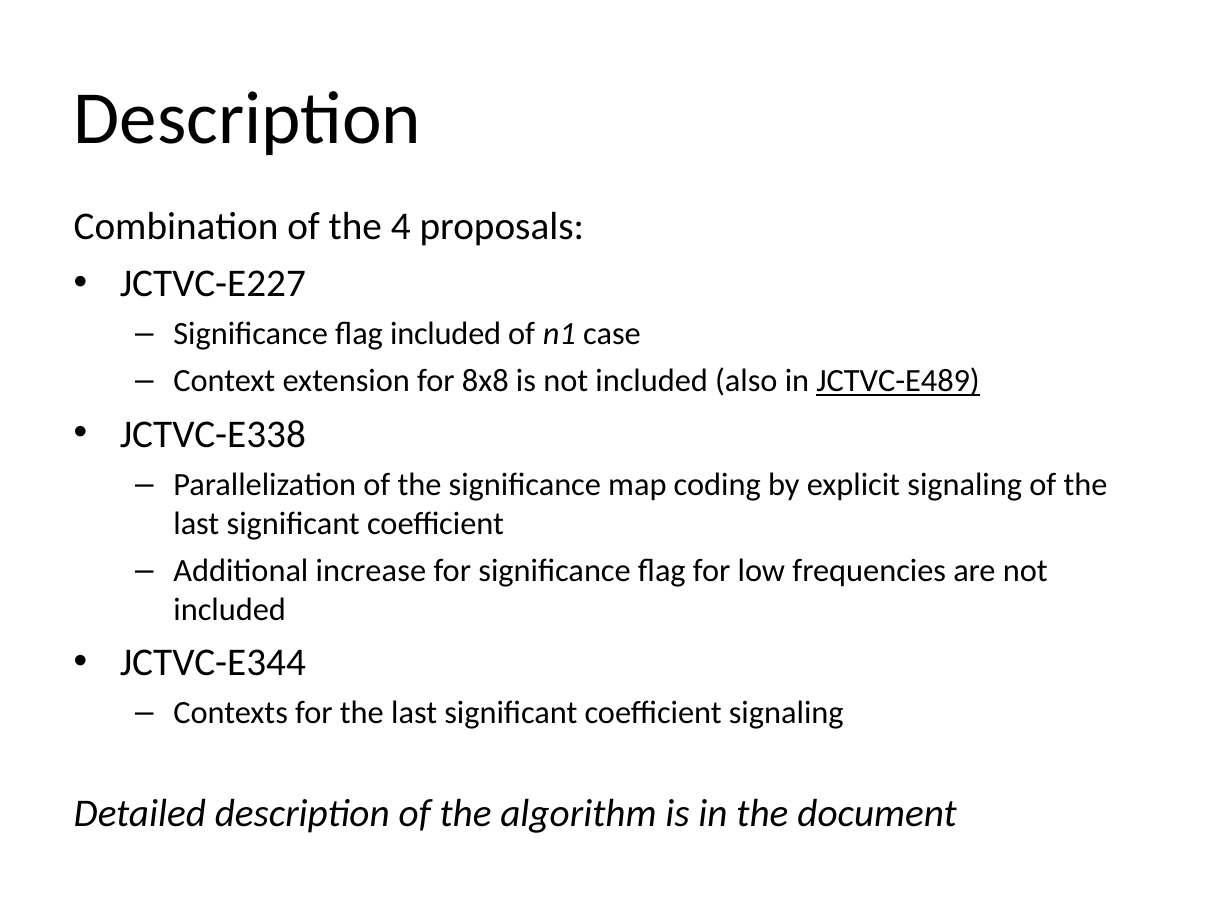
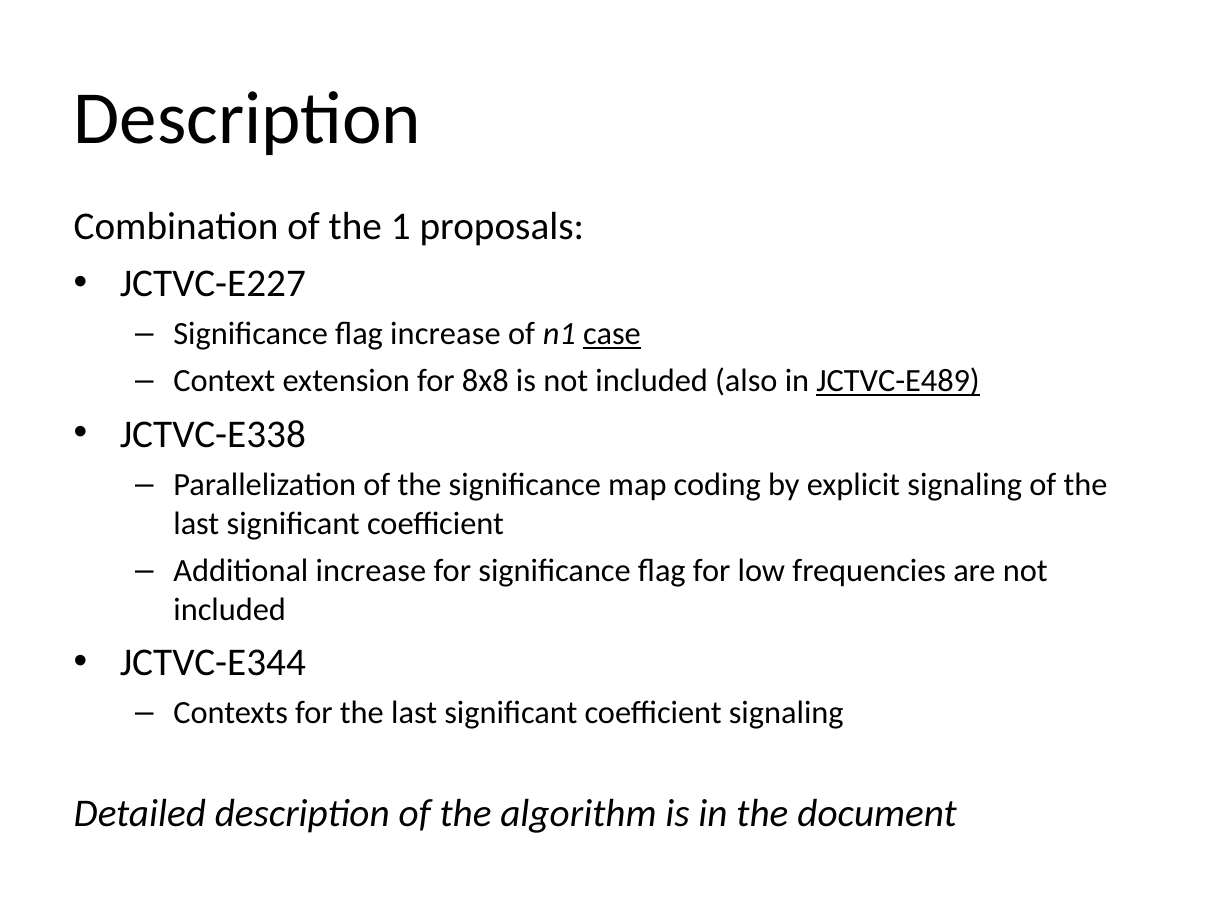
4: 4 -> 1
flag included: included -> increase
case underline: none -> present
